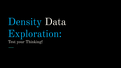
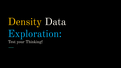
Density colour: light blue -> yellow
